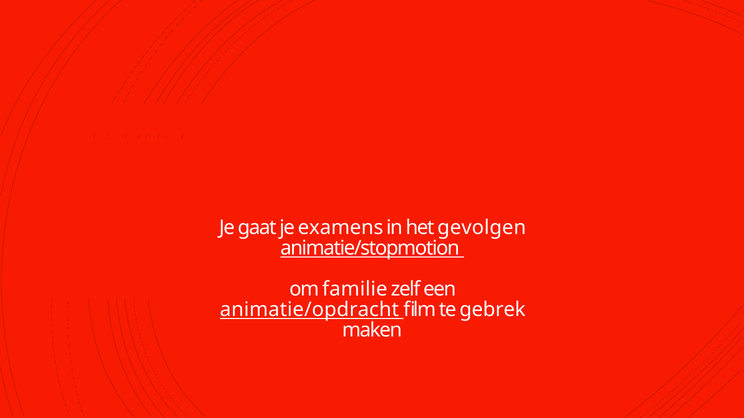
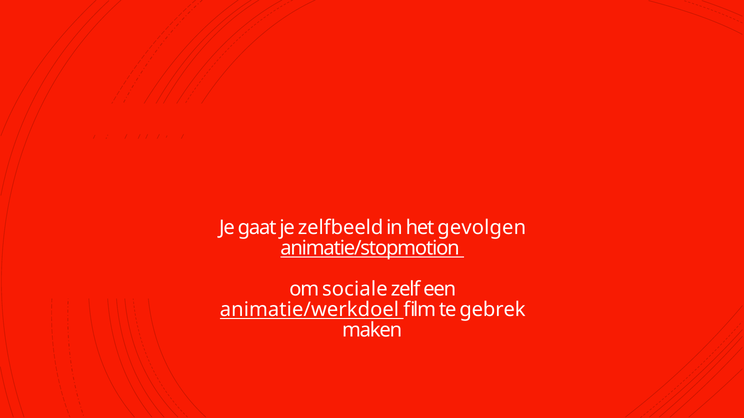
examens: examens -> zelfbeeld
familie: familie -> sociale
animatie/opdracht: animatie/opdracht -> animatie/werkdoel
